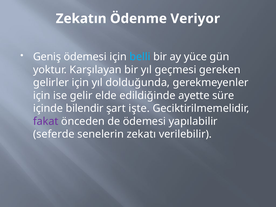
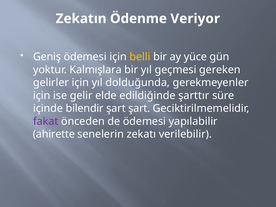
belli colour: light blue -> yellow
Karşılayan: Karşılayan -> Kalmışlara
ayette: ayette -> şarttır
şart işte: işte -> şart
seferde: seferde -> ahirette
